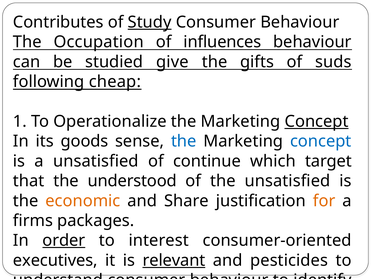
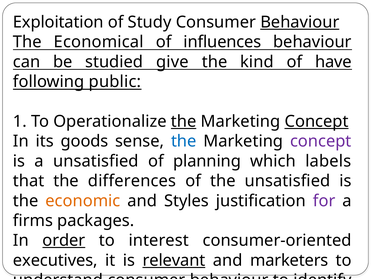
Contributes: Contributes -> Exploitation
Study underline: present -> none
Behaviour at (300, 22) underline: none -> present
Occupation: Occupation -> Economical
gifts: gifts -> kind
suds: suds -> have
cheap: cheap -> public
the at (184, 121) underline: none -> present
concept at (321, 141) colour: blue -> purple
continue: continue -> planning
target: target -> labels
understood: understood -> differences
Share: Share -> Styles
for colour: orange -> purple
pesticides: pesticides -> marketers
